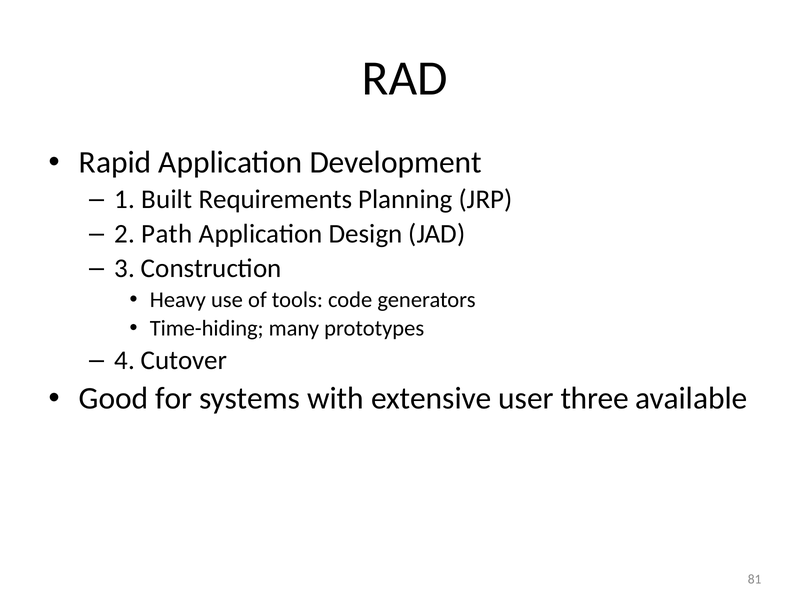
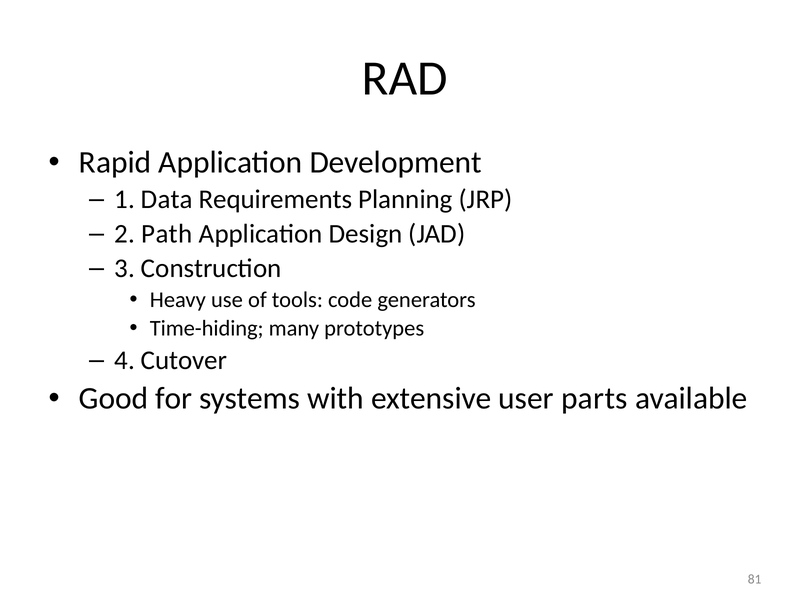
Built: Built -> Data
three: three -> parts
